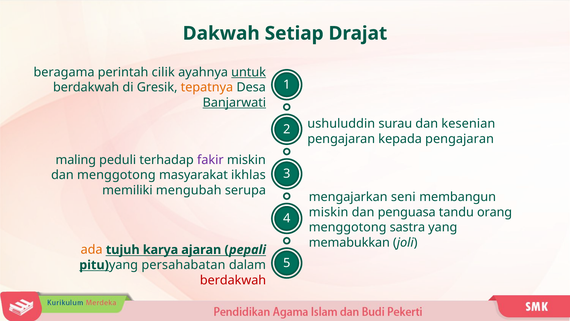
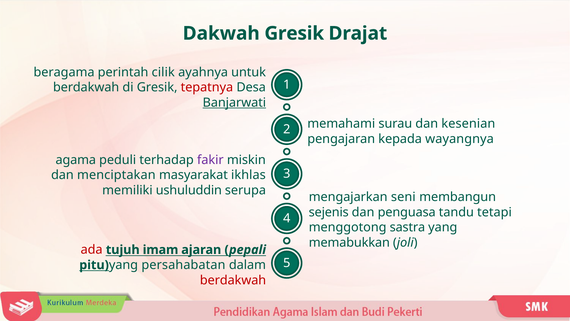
Dakwah Setiap: Setiap -> Gresik
untuk underline: present -> none
tepatnya colour: orange -> red
ushuluddin: ushuluddin -> memahami
kepada pengajaran: pengajaran -> wayangnya
maling: maling -> agama
dan menggotong: menggotong -> menciptakan
mengubah: mengubah -> ushuluddin
miskin at (329, 212): miskin -> sejenis
orang: orang -> tetapi
ada colour: orange -> red
karya: karya -> imam
